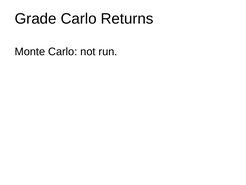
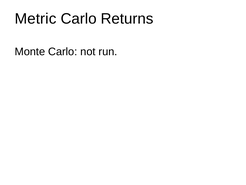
Grade: Grade -> Metric
